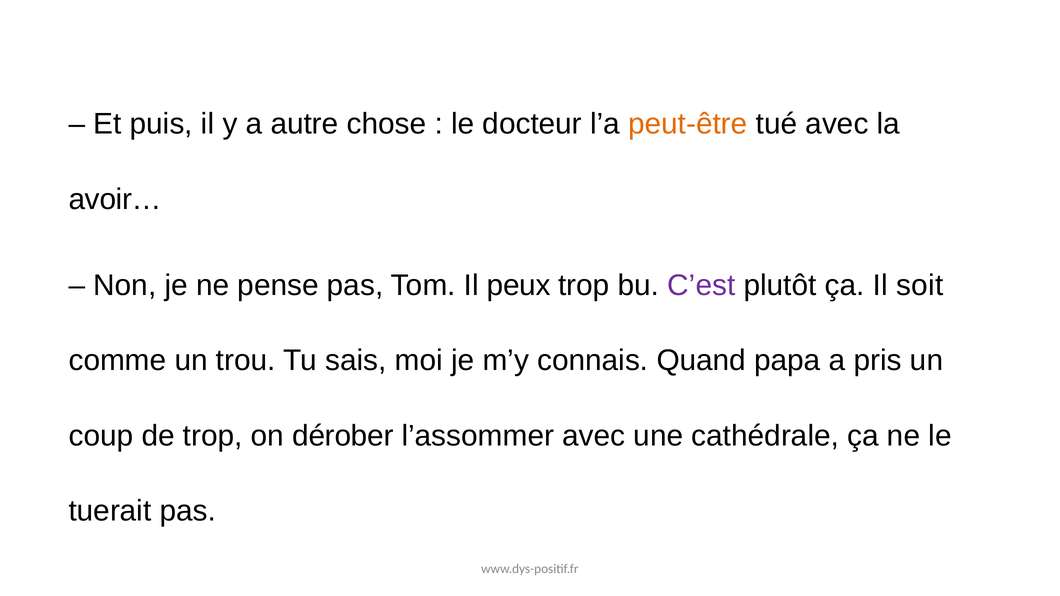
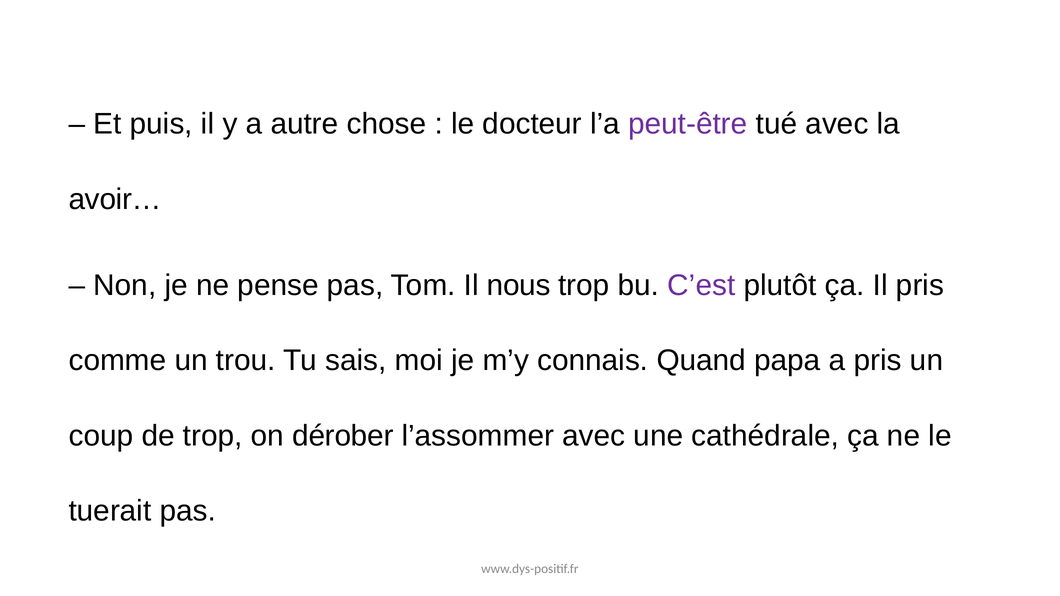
peut-être colour: orange -> purple
peux: peux -> nous
Il soit: soit -> pris
